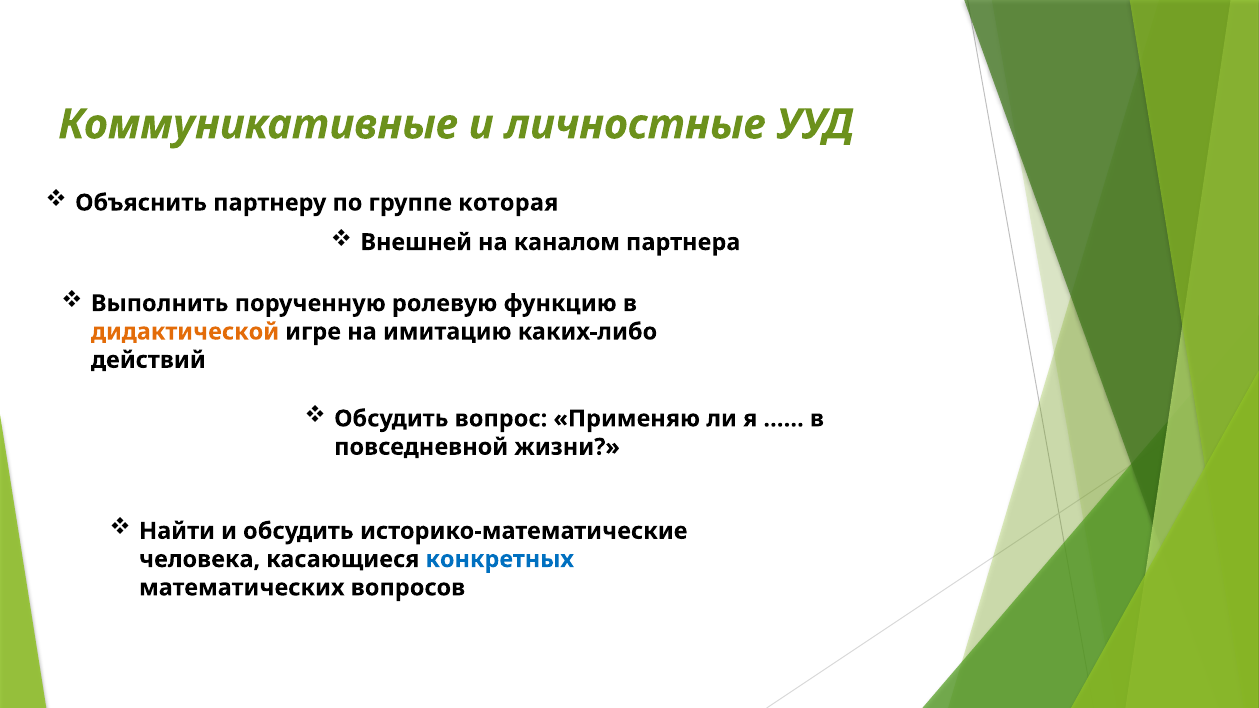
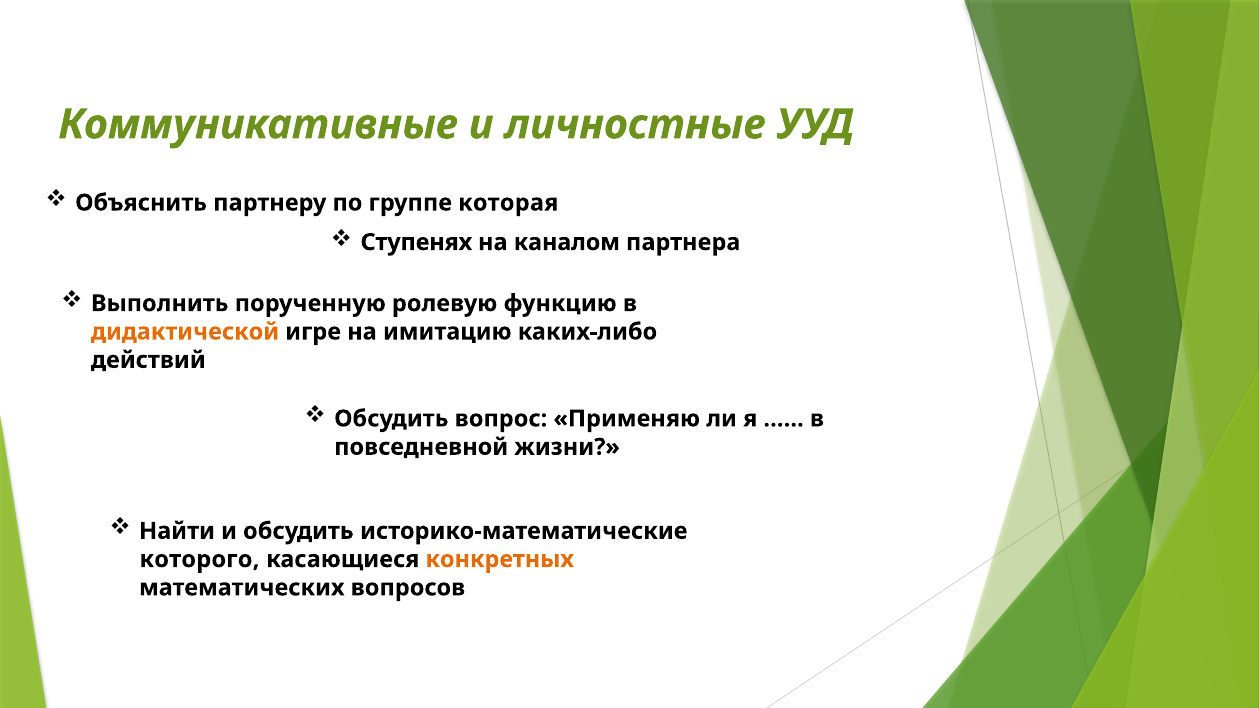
Внешней: Внешней -> Ступенях
человека: человека -> которого
конкретных colour: blue -> orange
